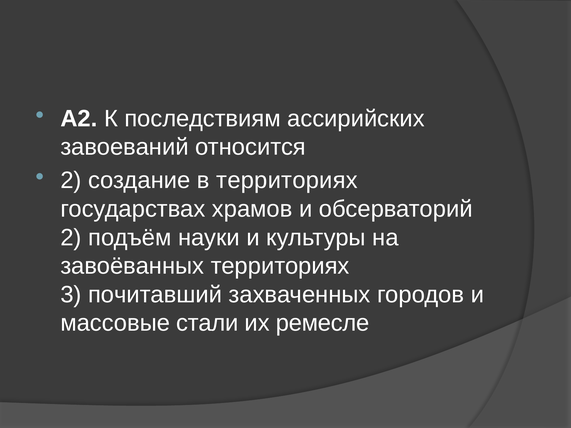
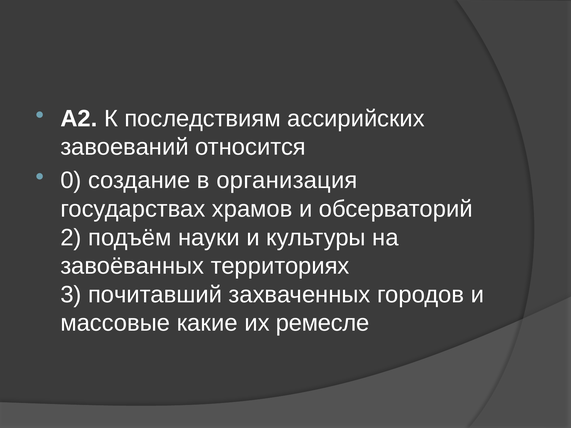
2 at (71, 181): 2 -> 0
в территориях: территориях -> организация
стали: стали -> какие
